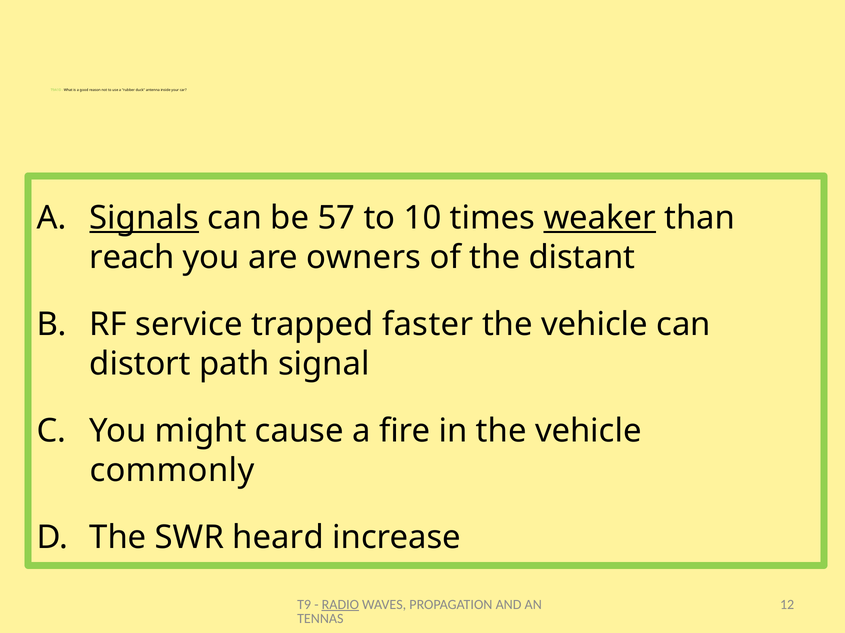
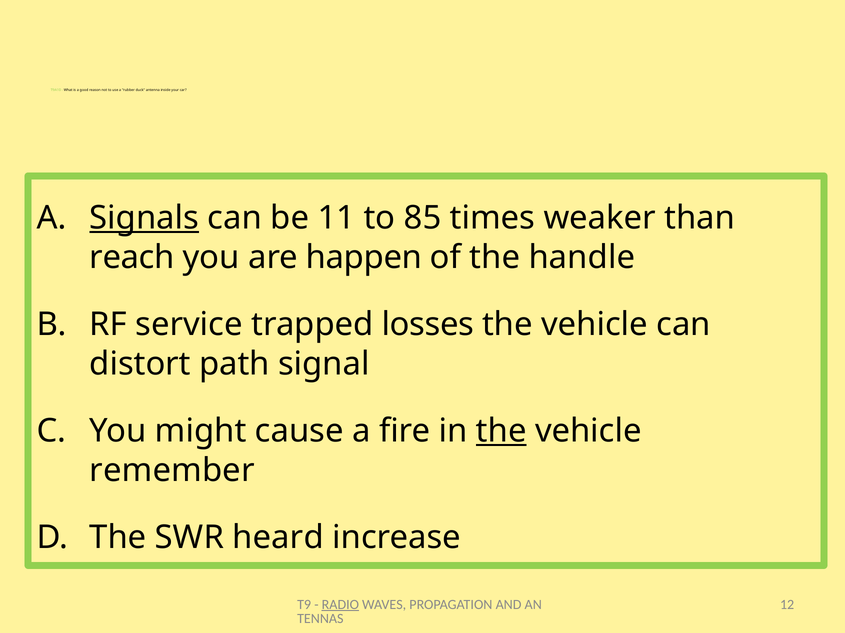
57: 57 -> 11
10: 10 -> 85
weaker underline: present -> none
owners: owners -> happen
distant: distant -> handle
faster: faster -> losses
the at (501, 432) underline: none -> present
commonly: commonly -> remember
